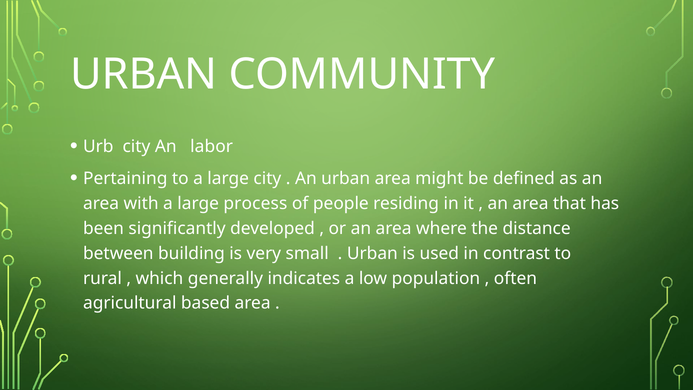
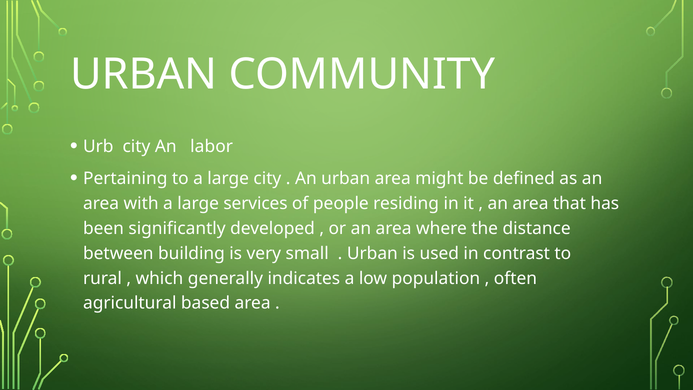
process: process -> services
